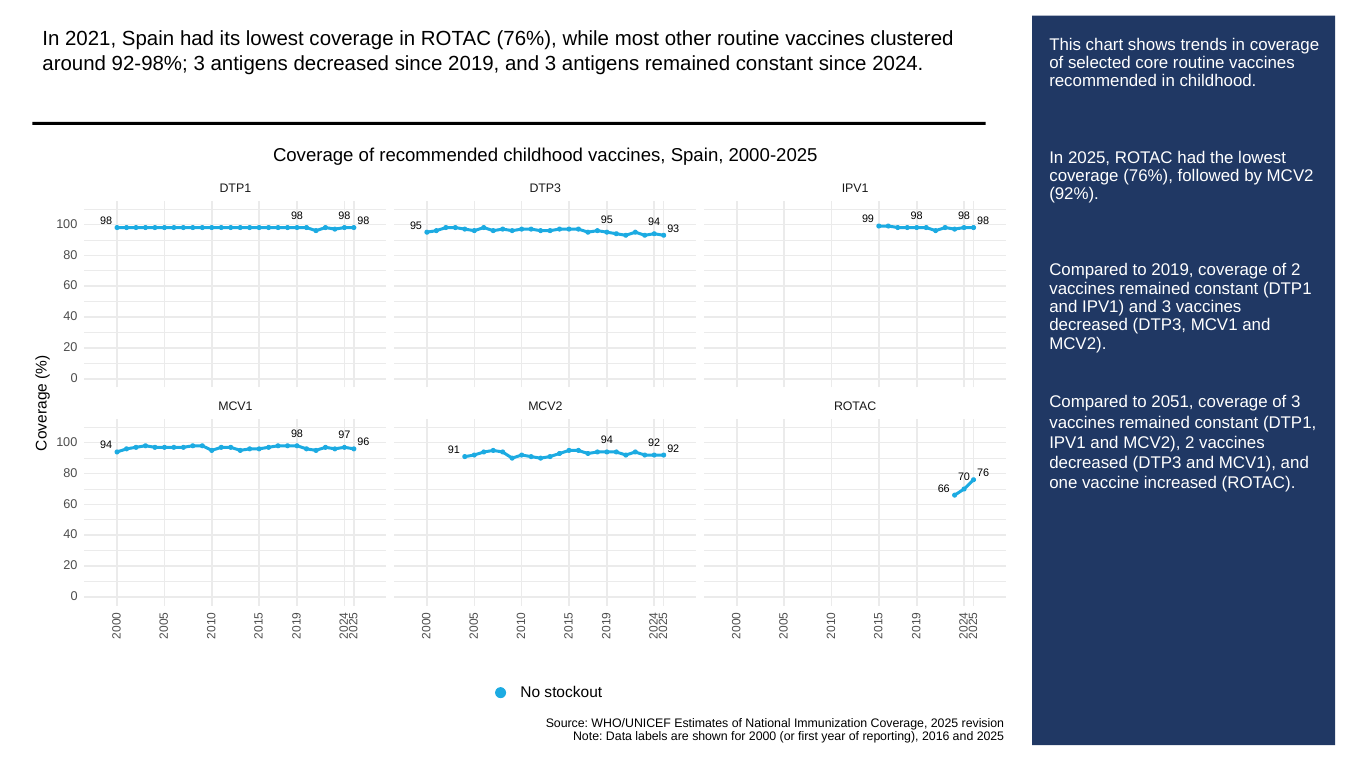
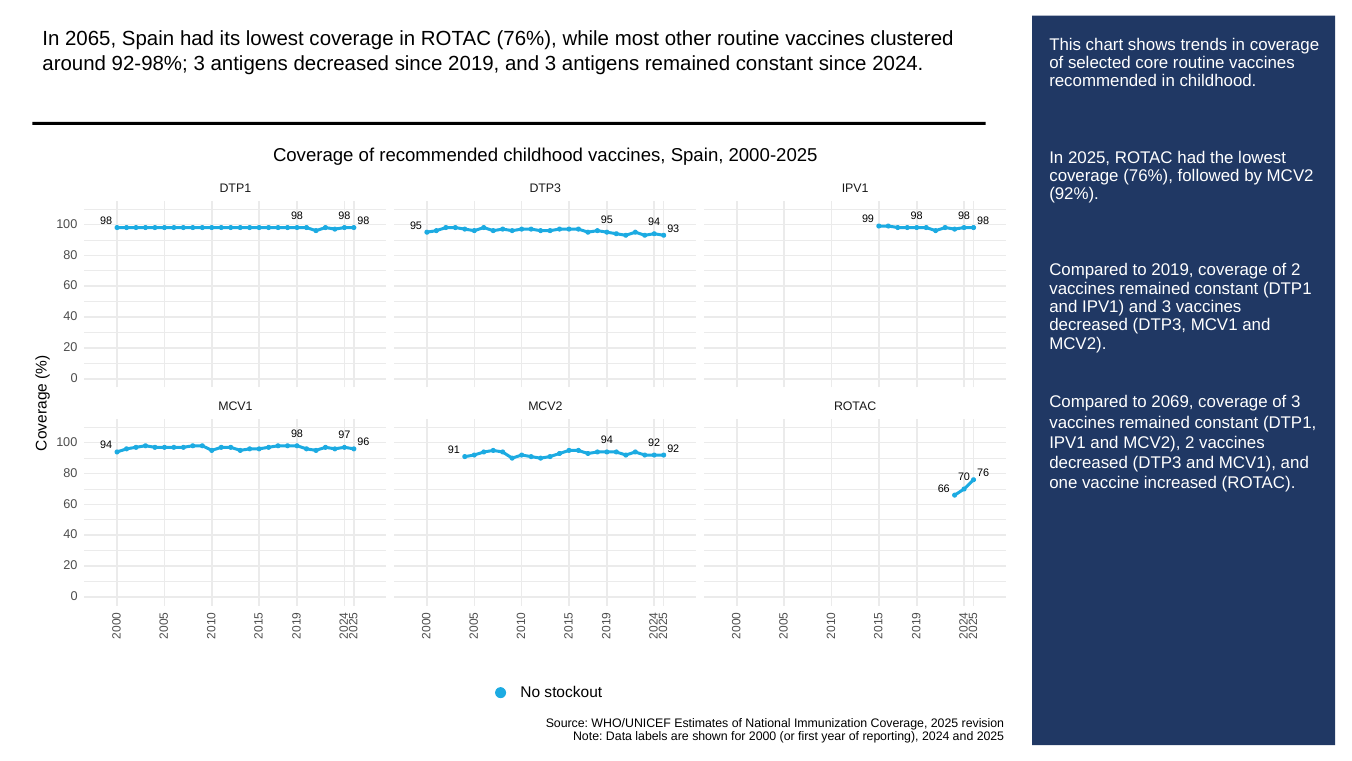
2021: 2021 -> 2065
2051: 2051 -> 2069
reporting 2016: 2016 -> 2024
